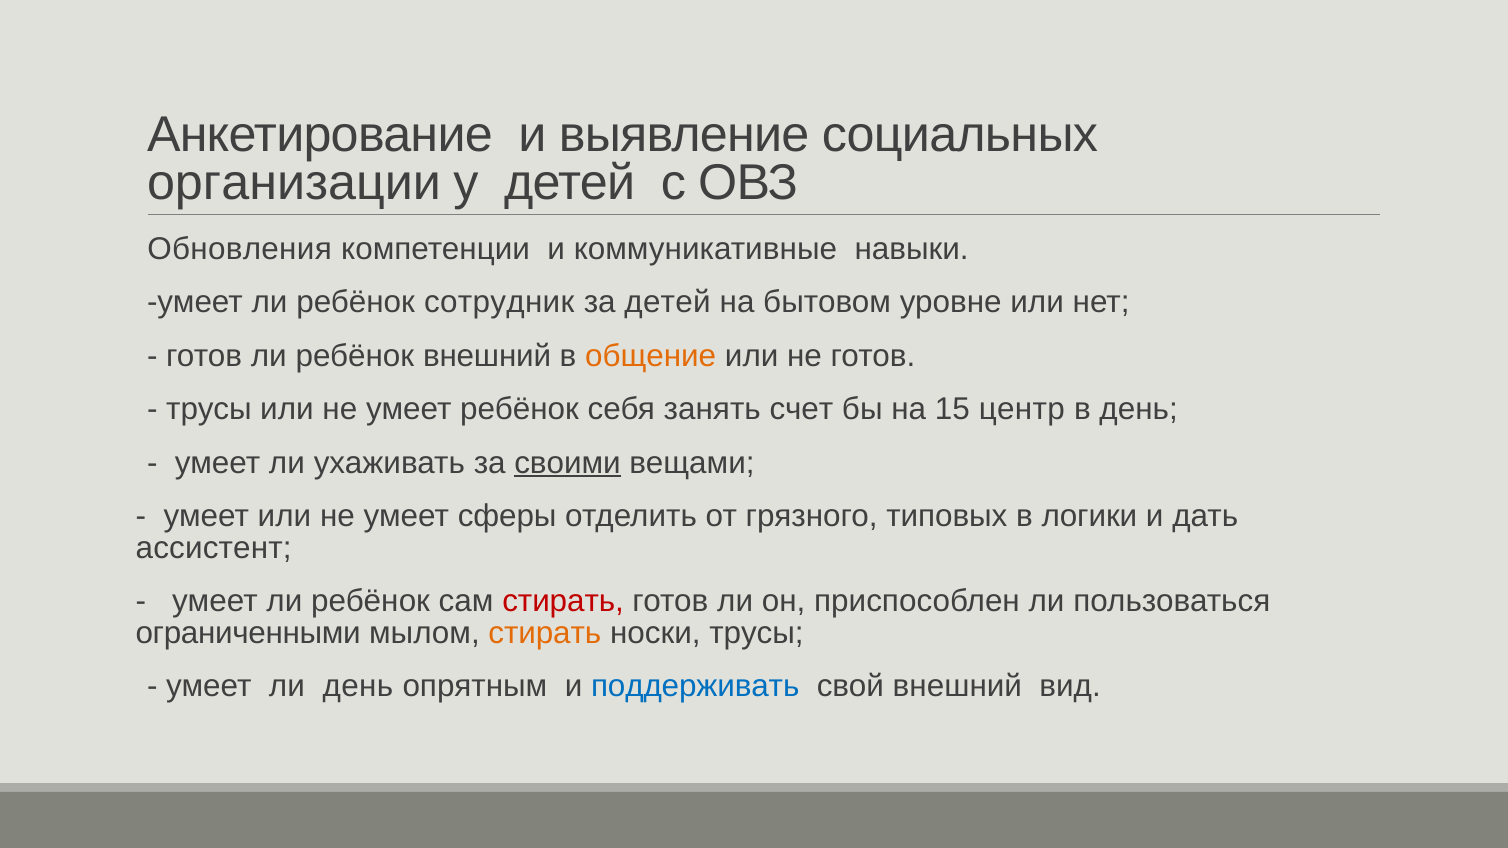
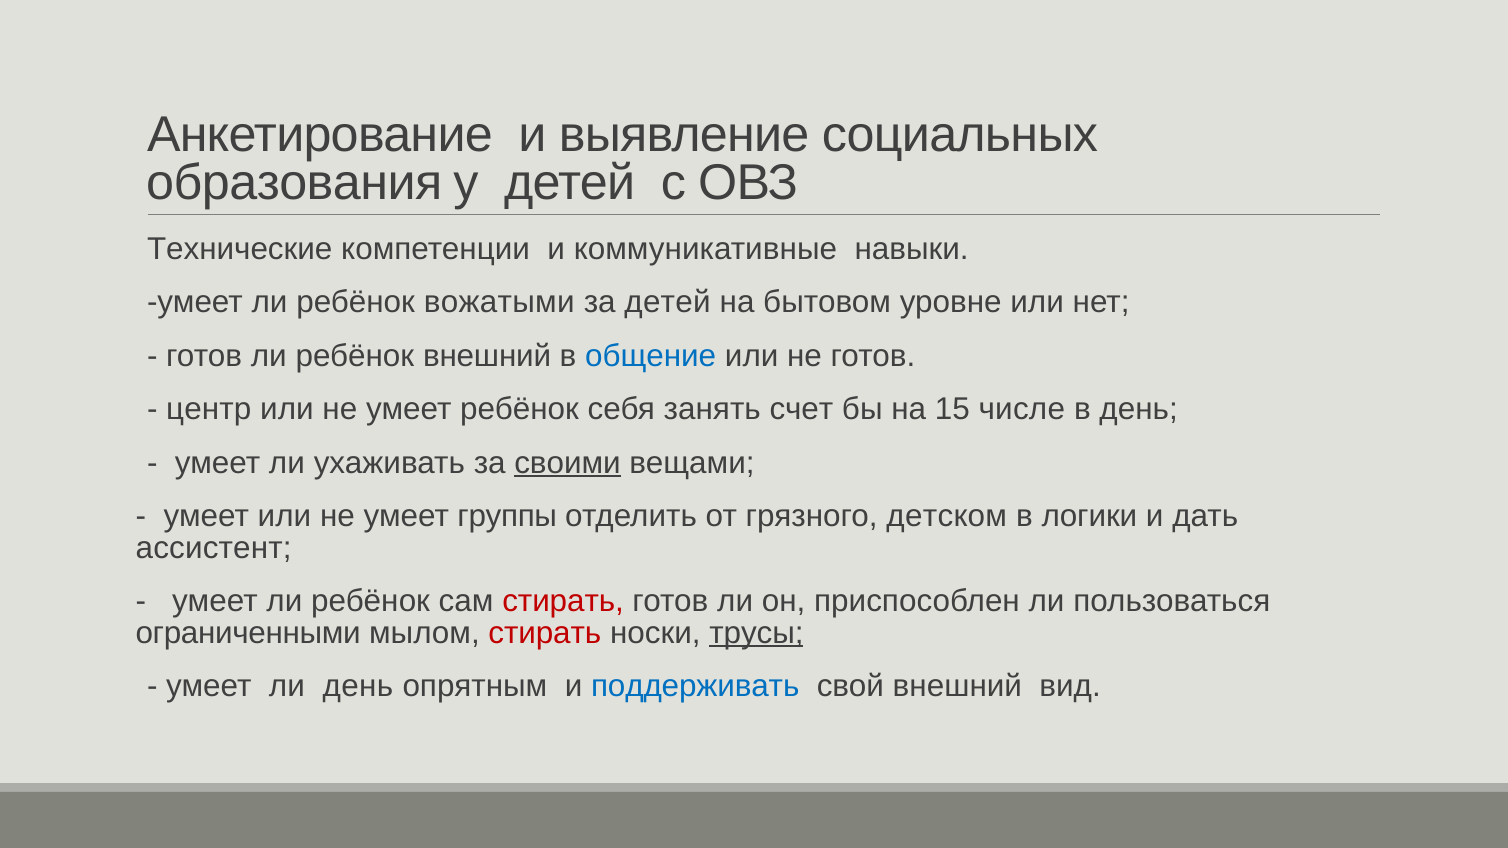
организации: организации -> образования
Обновления: Обновления -> Технические
сотрудник: сотрудник -> вожатыми
общение colour: orange -> blue
трусы at (209, 409): трусы -> центр
центр: центр -> числе
сферы: сферы -> группы
типовых: типовых -> детском
стирать at (545, 633) colour: orange -> red
трусы at (756, 633) underline: none -> present
